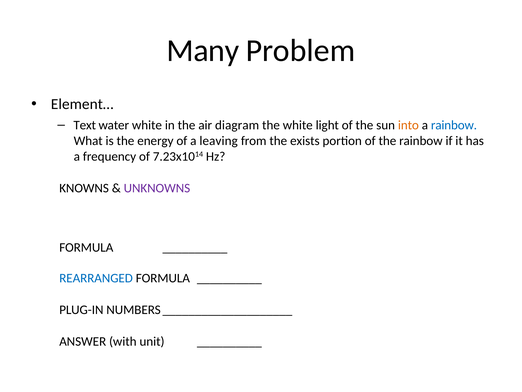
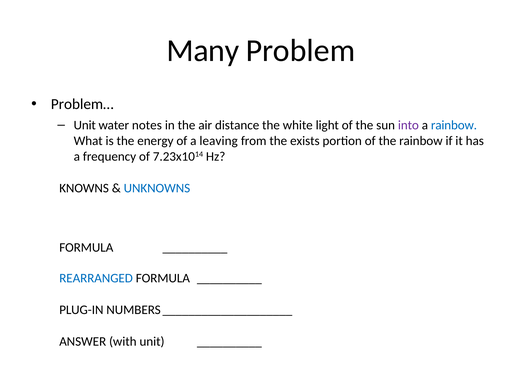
Element…: Element… -> Problem…
Text at (85, 125): Text -> Unit
water white: white -> notes
diagram: diagram -> distance
into colour: orange -> purple
UNKNOWNS colour: purple -> blue
